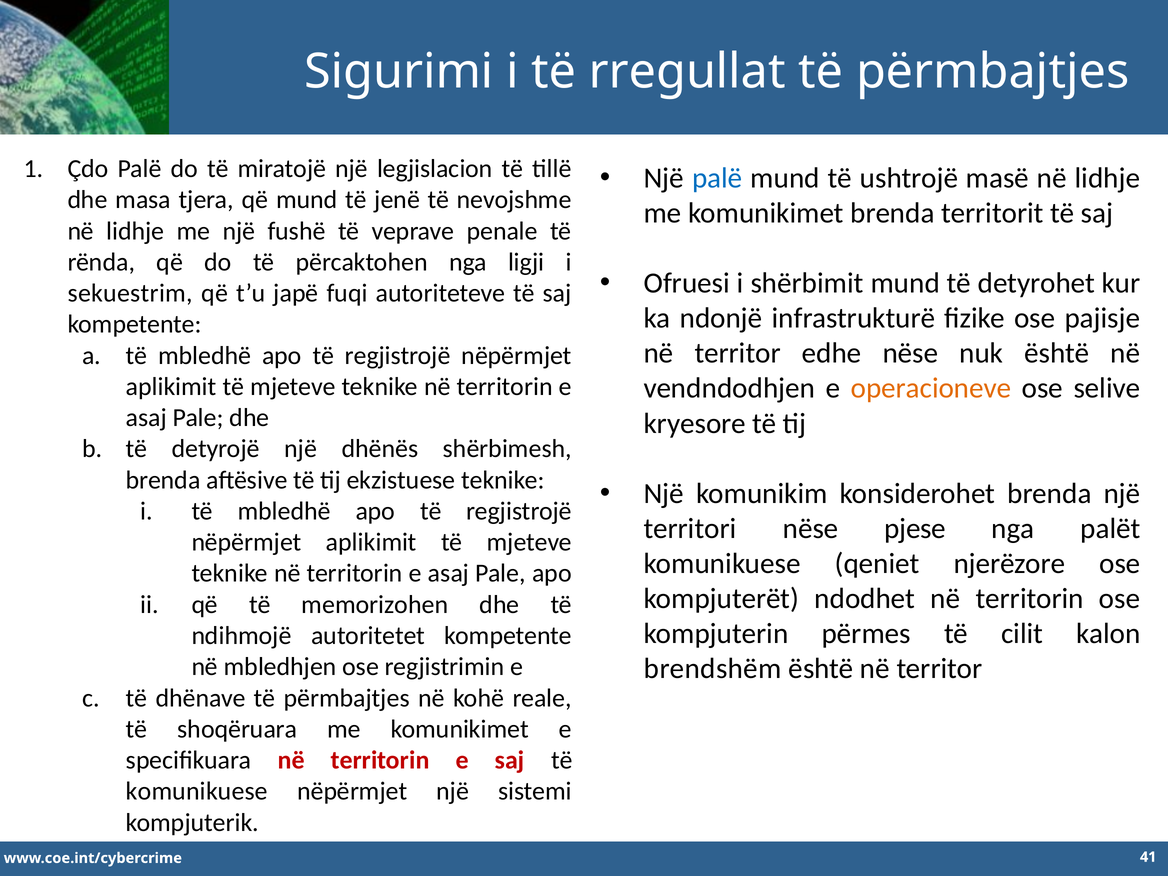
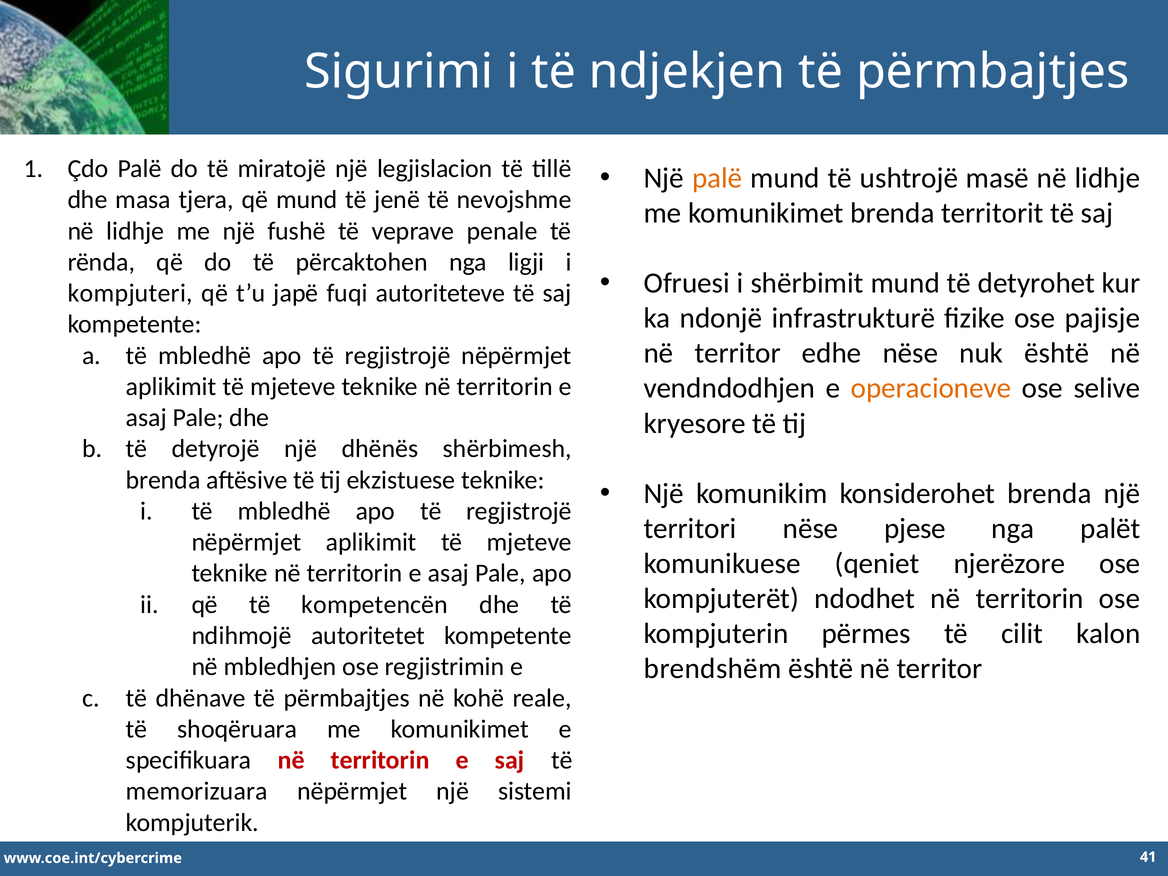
rregullat: rregullat -> ndjekjen
palë at (717, 178) colour: blue -> orange
sekuestrim: sekuestrim -> kompjuteri
memorizohen: memorizohen -> kompetencën
komunikuese at (197, 791): komunikuese -> memorizuara
